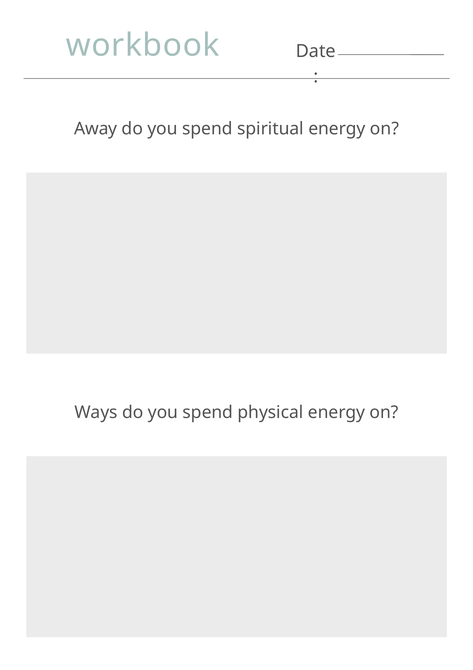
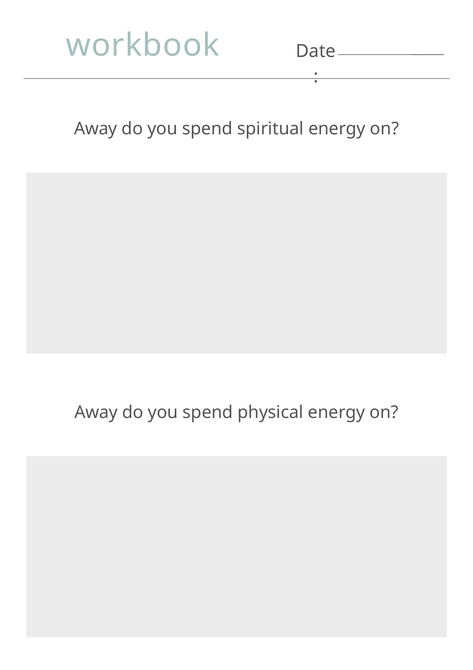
Ways at (96, 412): Ways -> Away
